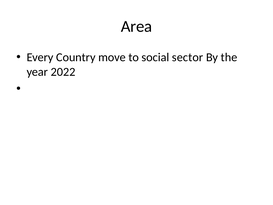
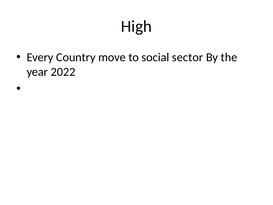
Area: Area -> High
